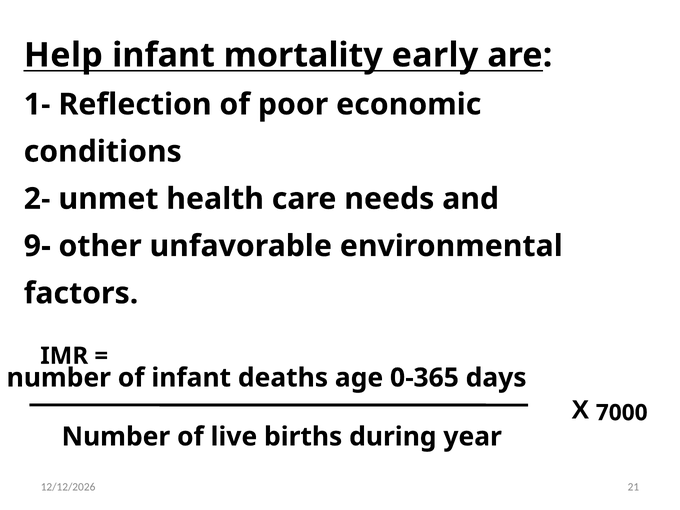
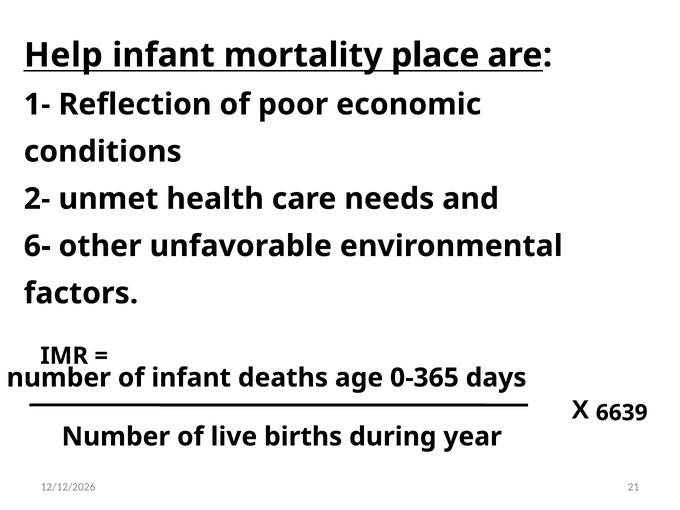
early: early -> place
9-: 9- -> 6-
7000: 7000 -> 6639
